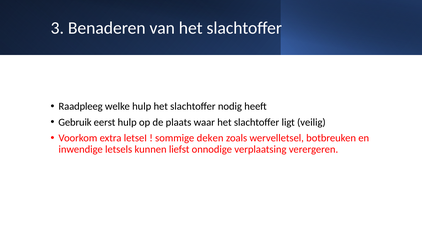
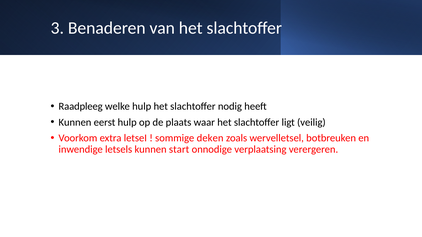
Gebruik at (75, 122): Gebruik -> Kunnen
liefst: liefst -> start
